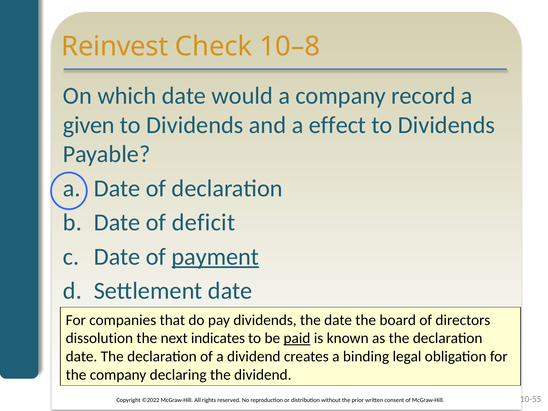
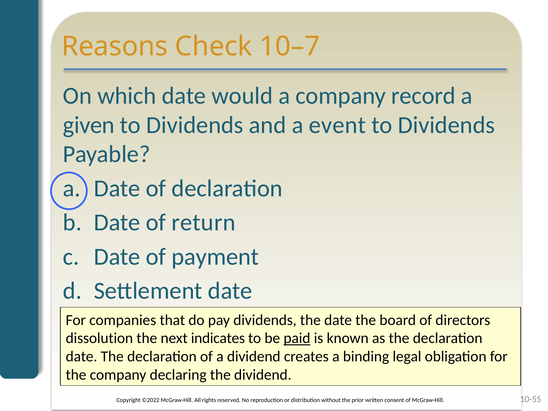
Reinvest: Reinvest -> Reasons
10–8: 10–8 -> 10–7
effect: effect -> event
deficit: deficit -> return
payment underline: present -> none
